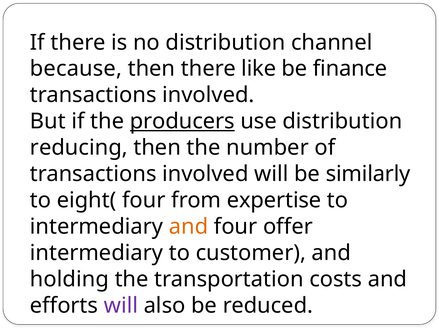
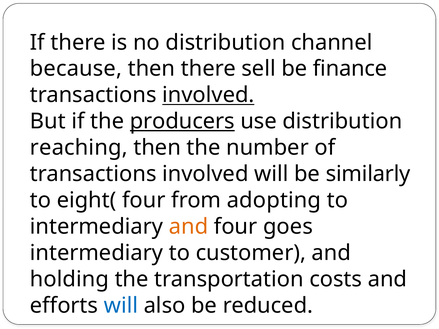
like: like -> sell
involved at (208, 95) underline: none -> present
reducing: reducing -> reaching
expertise: expertise -> adopting
offer: offer -> goes
will at (121, 306) colour: purple -> blue
